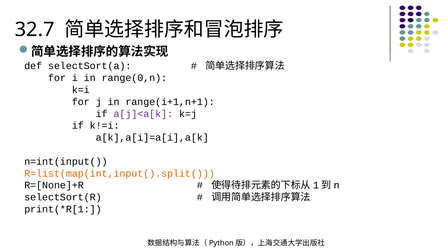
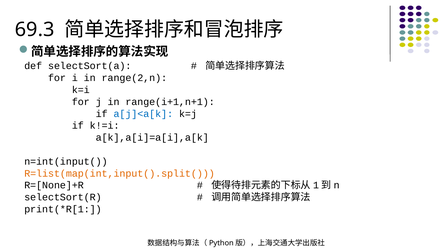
32.7: 32.7 -> 69.3
range(0,n: range(0,n -> range(2,n
a[j]<a[k colour: purple -> blue
